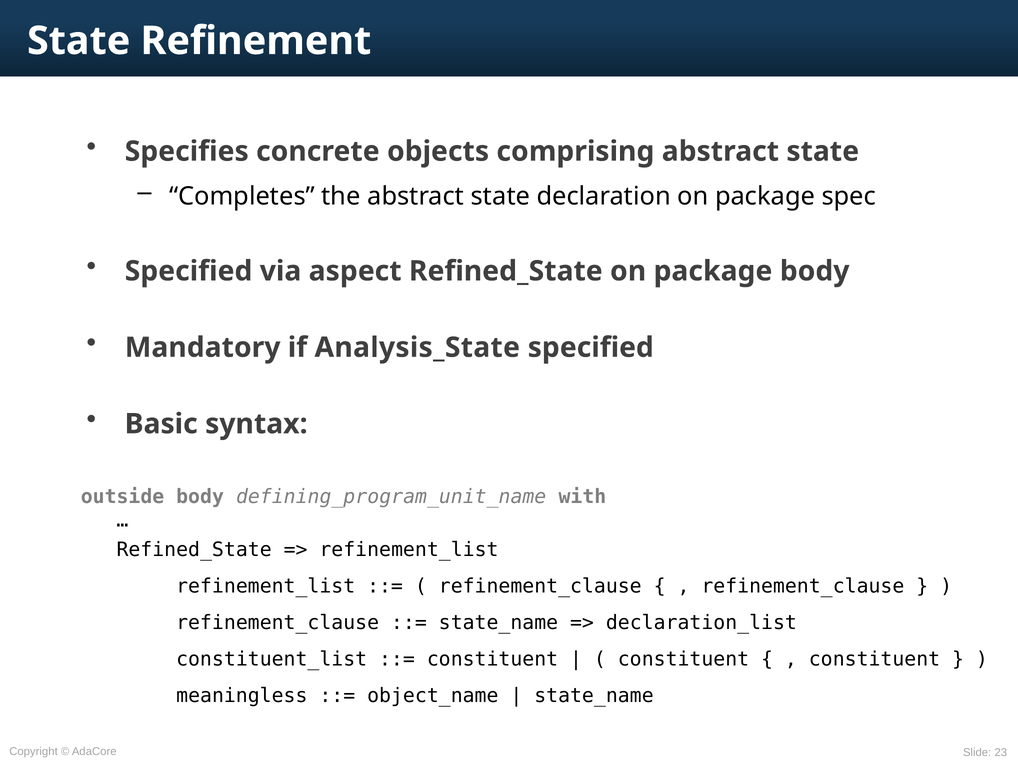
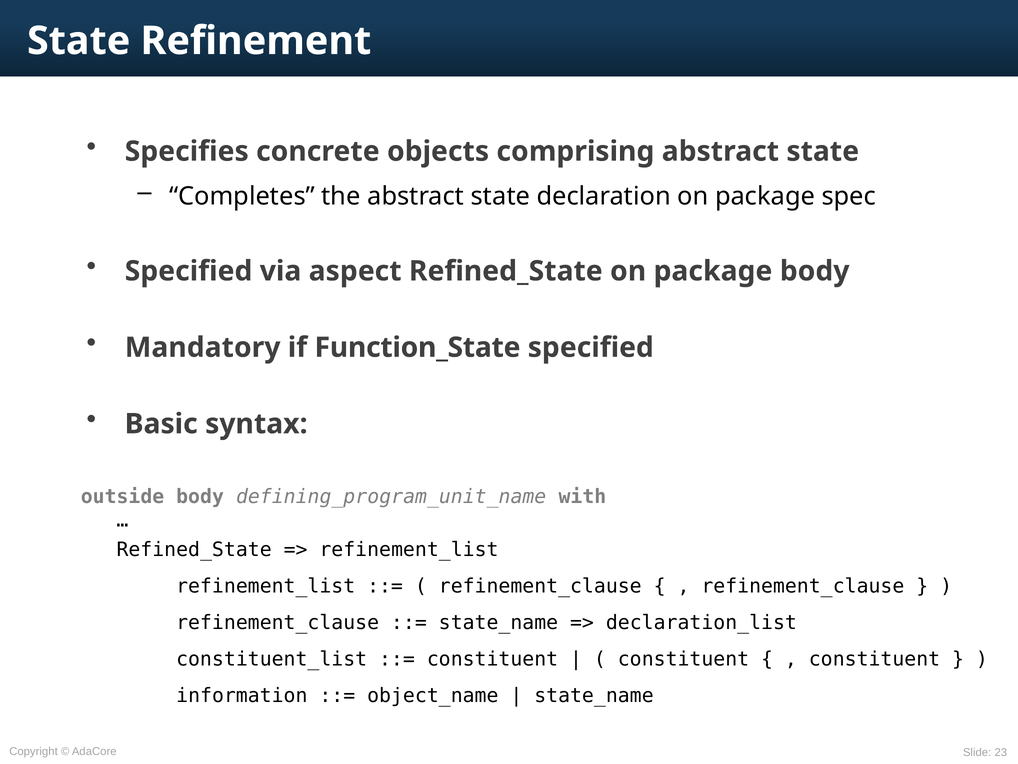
Analysis_State: Analysis_State -> Function_State
meaningless: meaningless -> information
